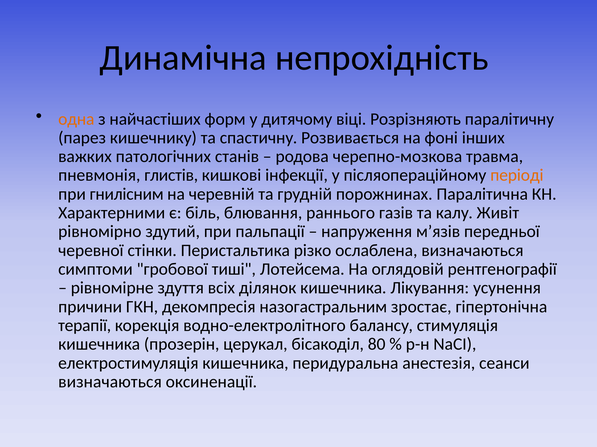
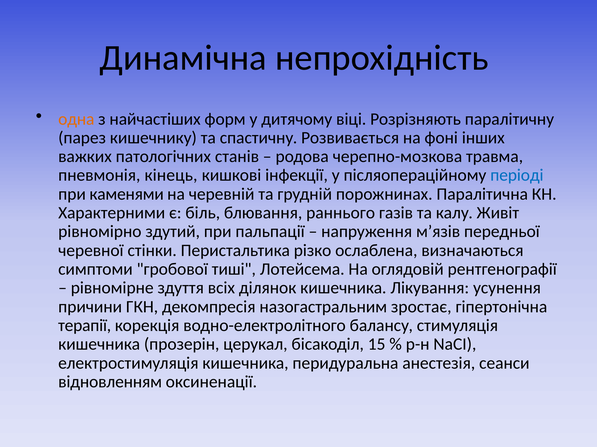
глистів: глистів -> кінець
періоді colour: orange -> blue
гнилісним: гнилісним -> каменями
80: 80 -> 15
визначаються at (110, 382): визначаються -> відновленням
